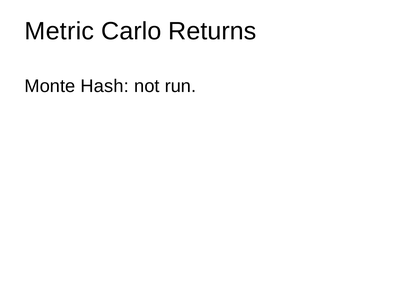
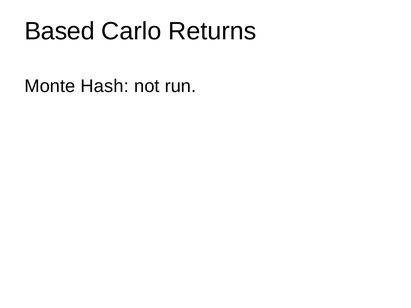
Metric: Metric -> Based
